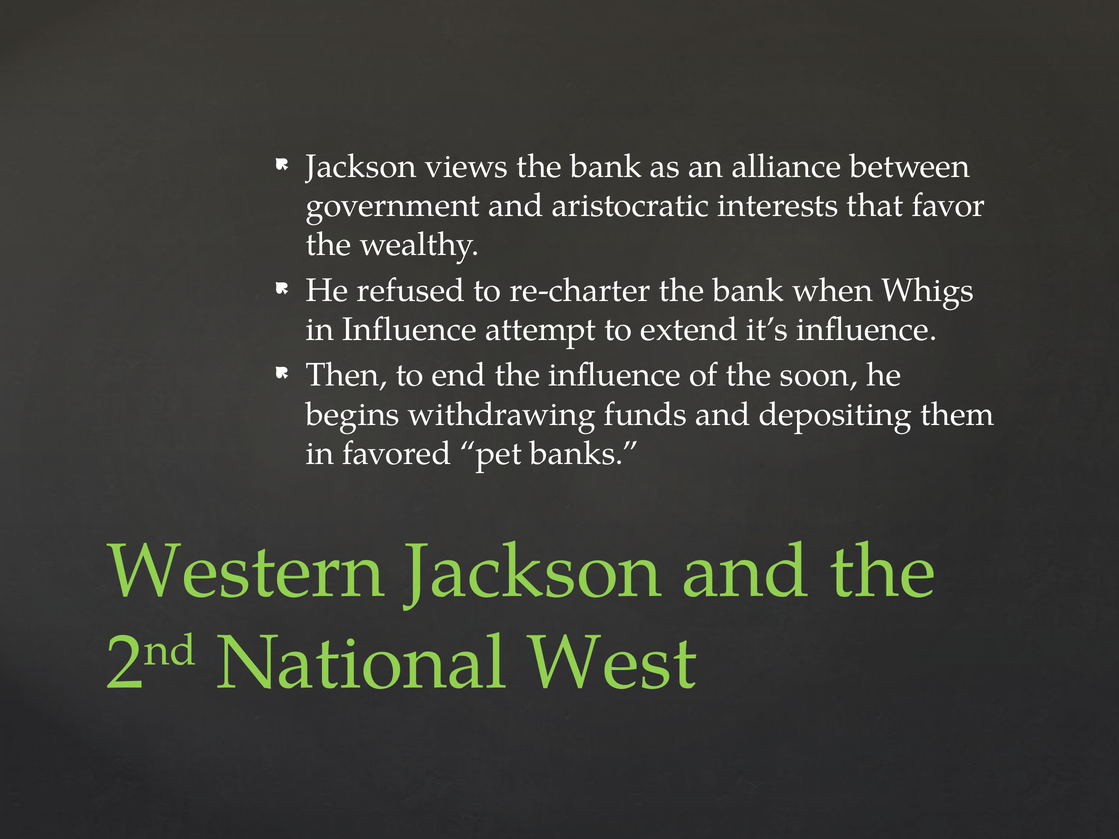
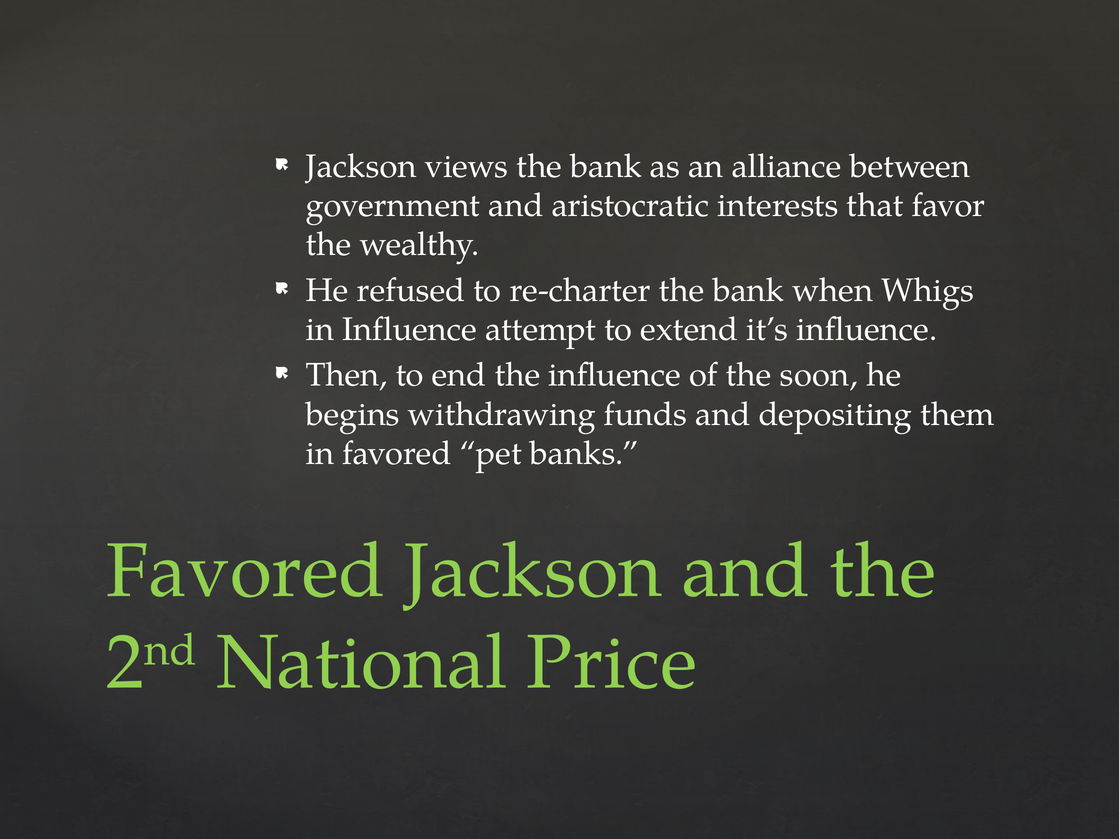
Western at (246, 571): Western -> Favored
West: West -> Price
